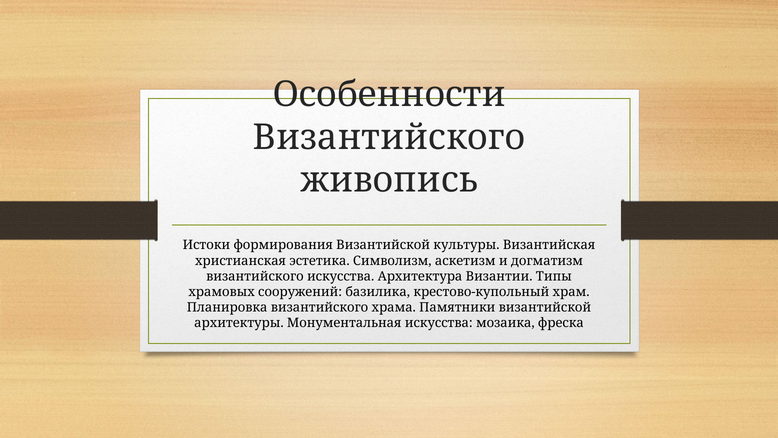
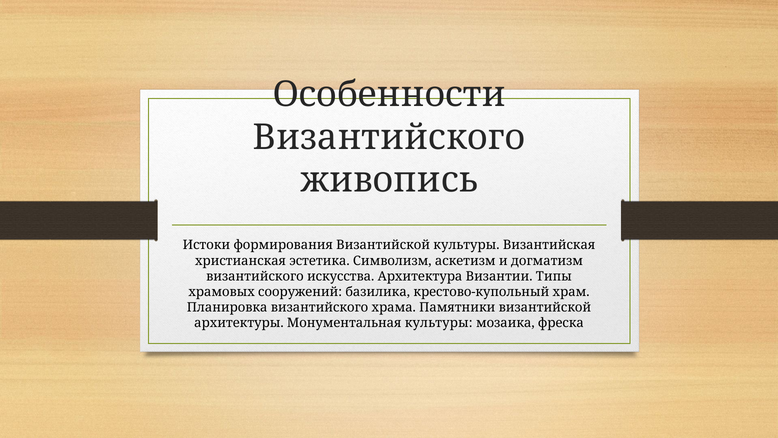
Монументальная искусства: искусства -> культуры
